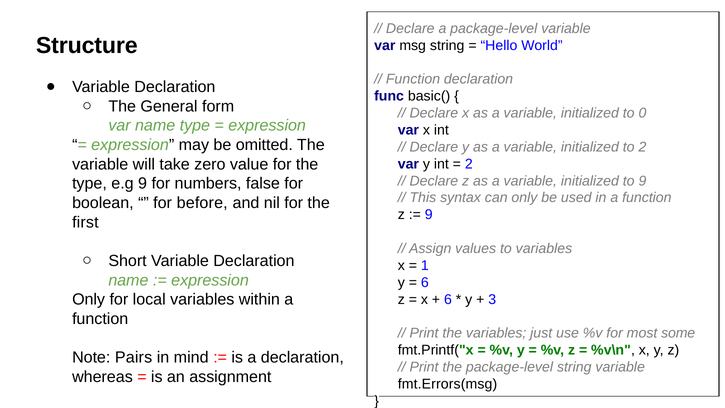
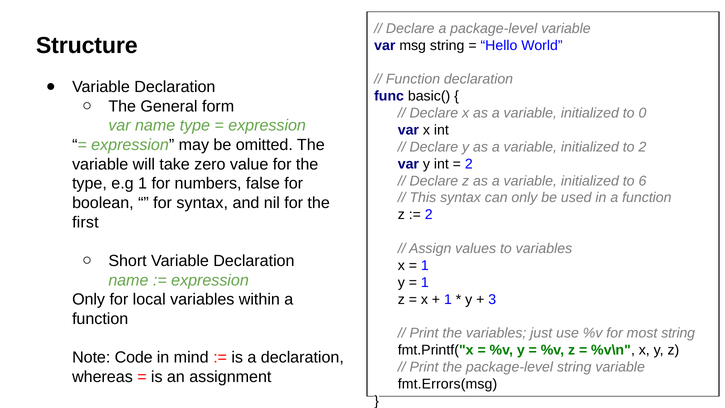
to 9: 9 -> 6
e.g 9: 9 -> 1
for before: before -> syntax
9 at (429, 215): 9 -> 2
6 at (425, 282): 6 -> 1
6 at (448, 299): 6 -> 1
most some: some -> string
Pairs: Pairs -> Code
